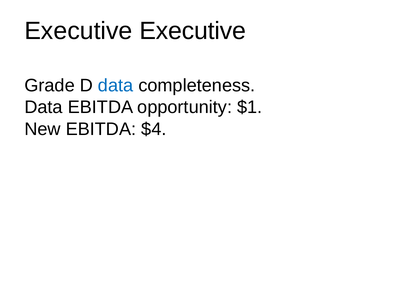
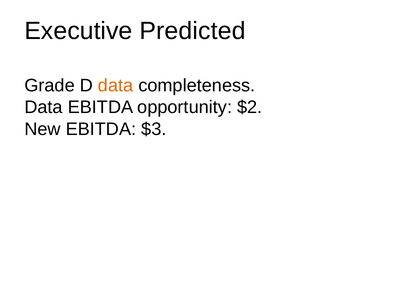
Executive Executive: Executive -> Predicted
data at (116, 86) colour: blue -> orange
$1: $1 -> $2
$4: $4 -> $3
